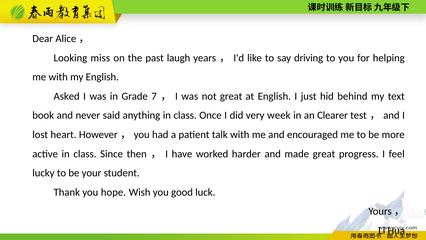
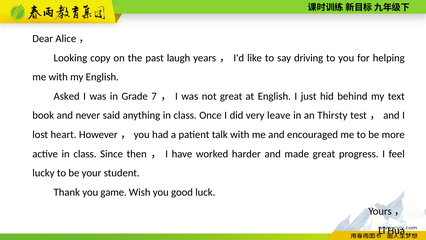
miss: miss -> copy
week: week -> leave
Clearer: Clearer -> Thirsty
hope: hope -> game
